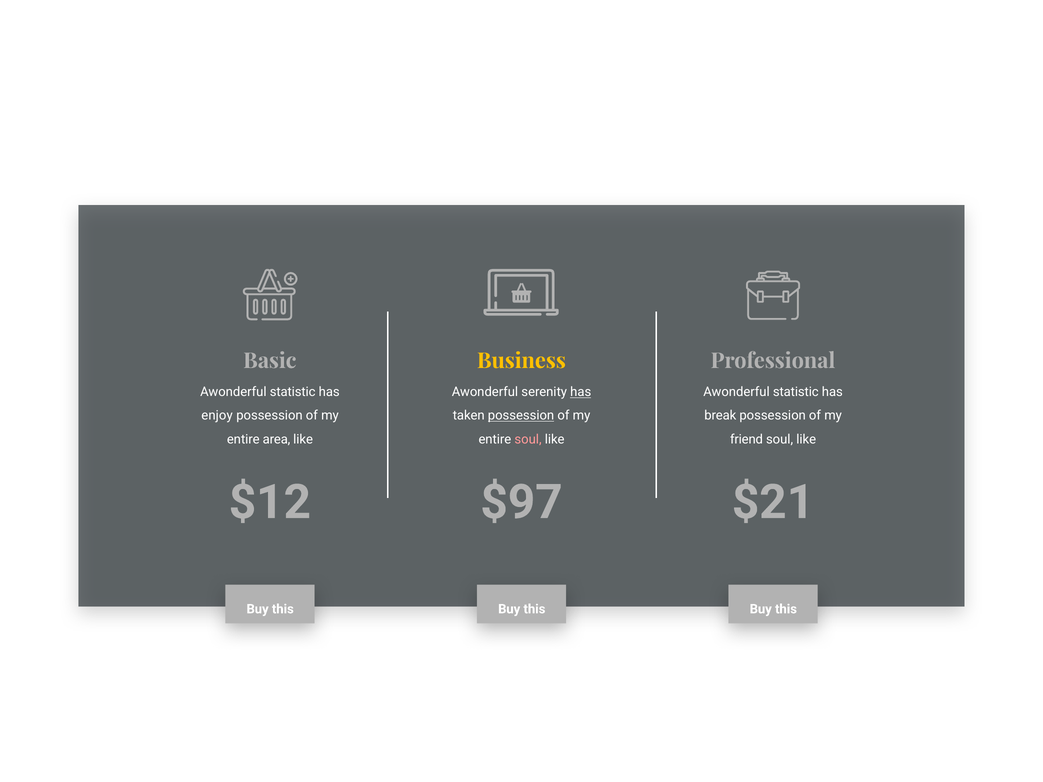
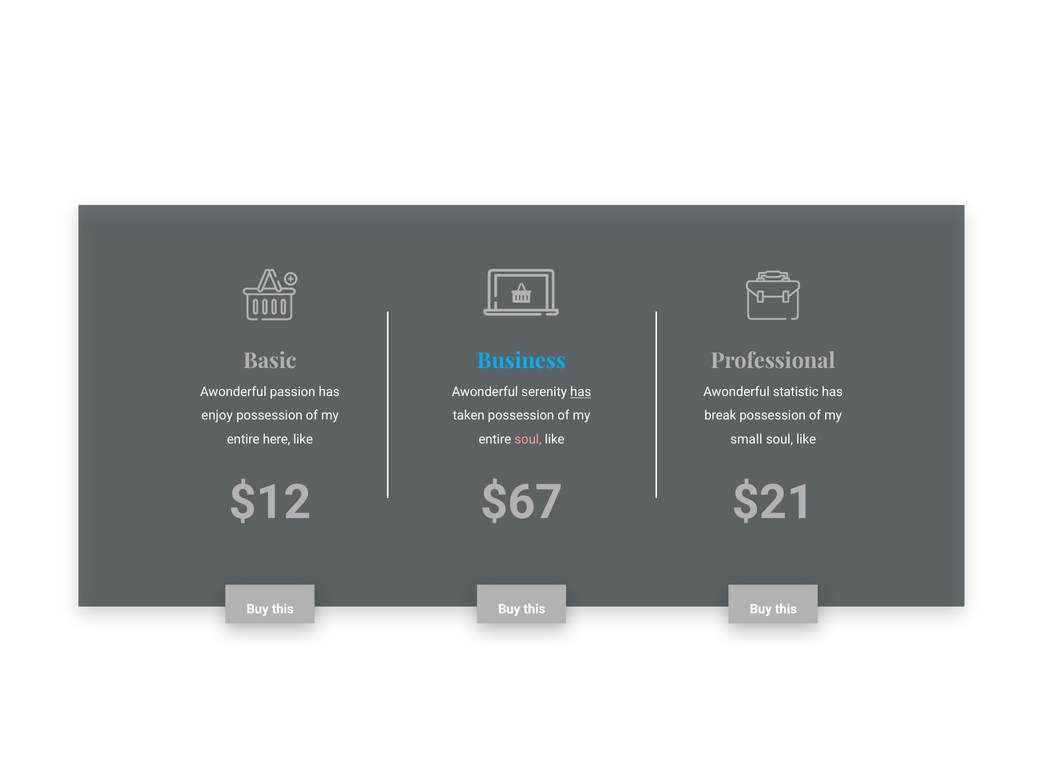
Business colour: yellow -> light blue
statistic at (293, 392): statistic -> passion
possession at (521, 416) underline: present -> none
area: area -> here
friend: friend -> small
$97: $97 -> $67
